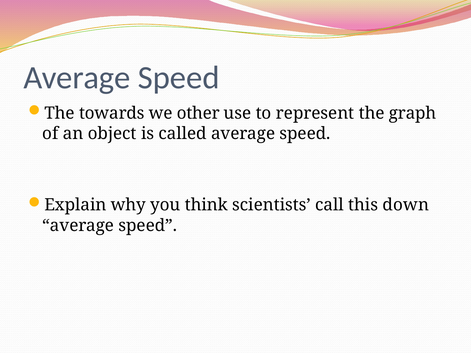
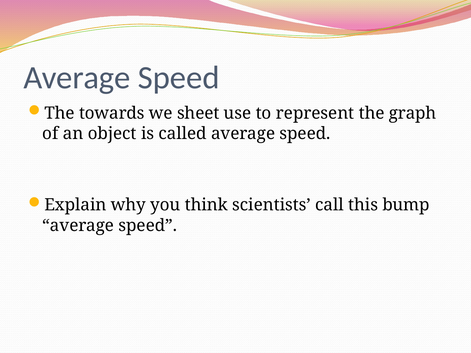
other: other -> sheet
down: down -> bump
